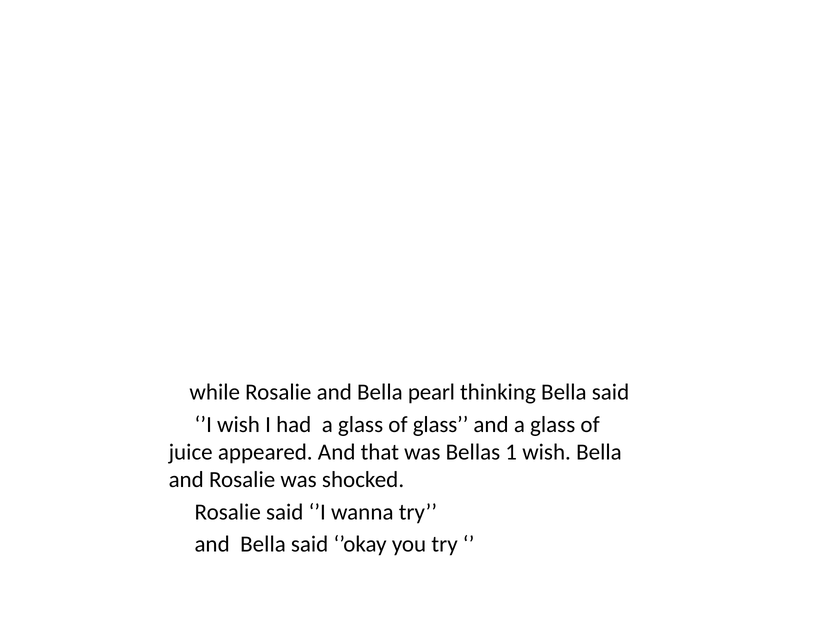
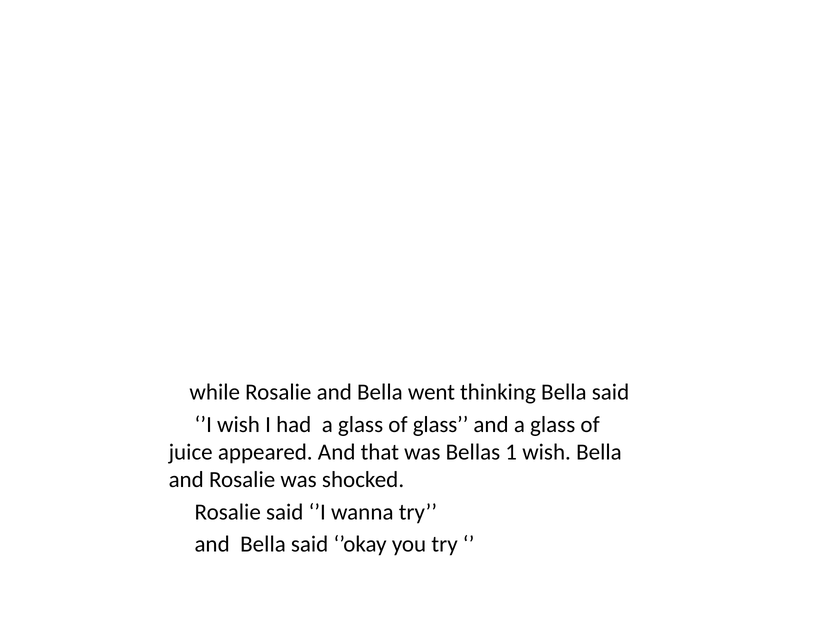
pearl: pearl -> went
